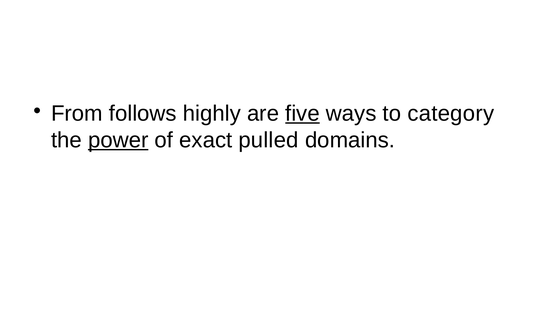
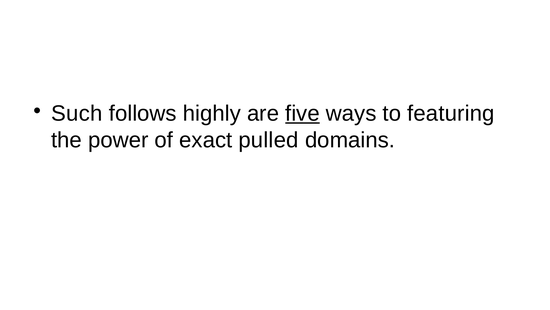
From: From -> Such
category: category -> featuring
power underline: present -> none
